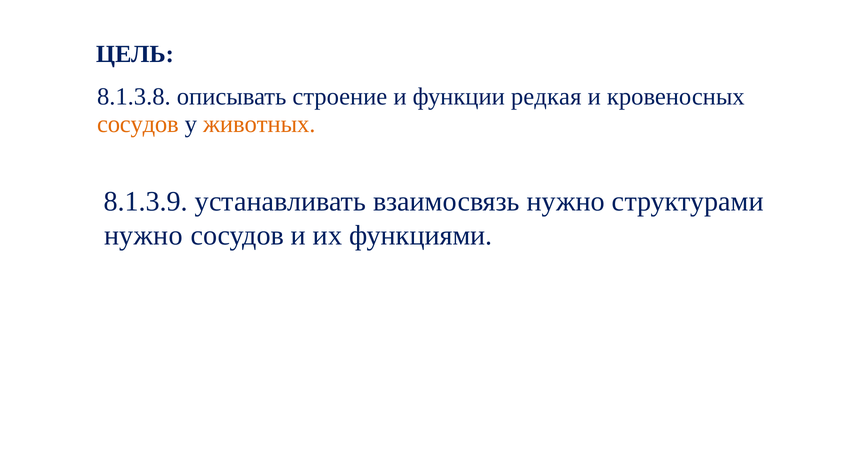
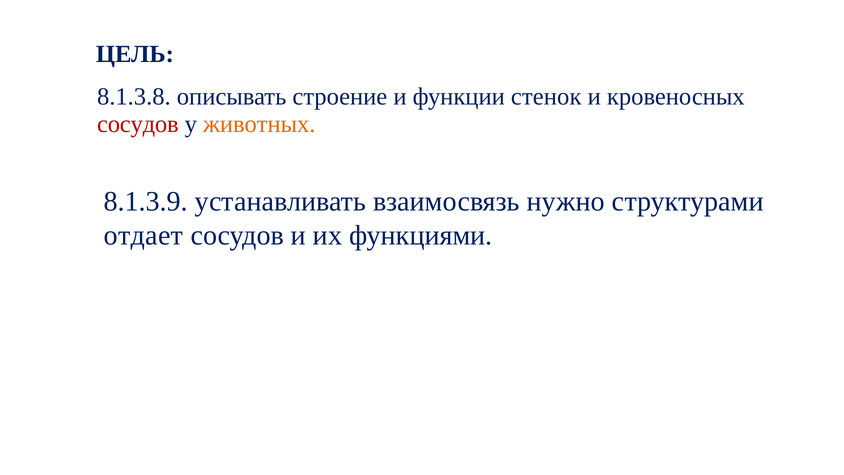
редкая: редкая -> стенок
сосудов at (138, 124) colour: orange -> red
нужно at (143, 235): нужно -> отдает
